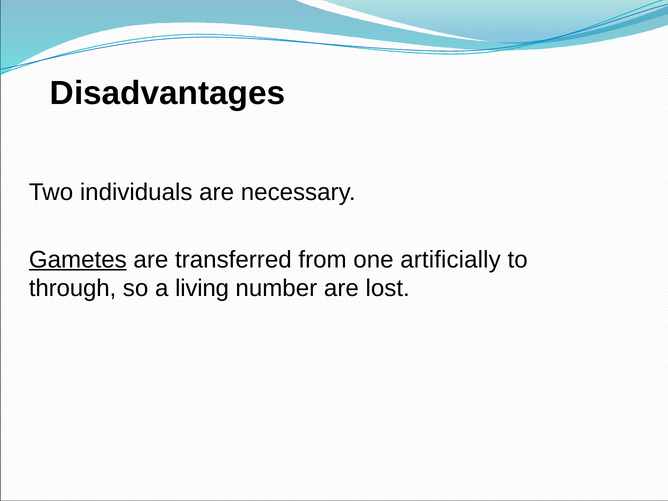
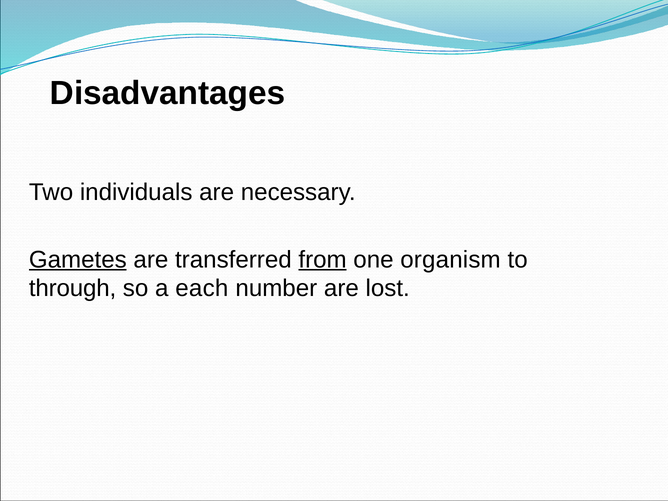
from underline: none -> present
artificially: artificially -> organism
living: living -> each
